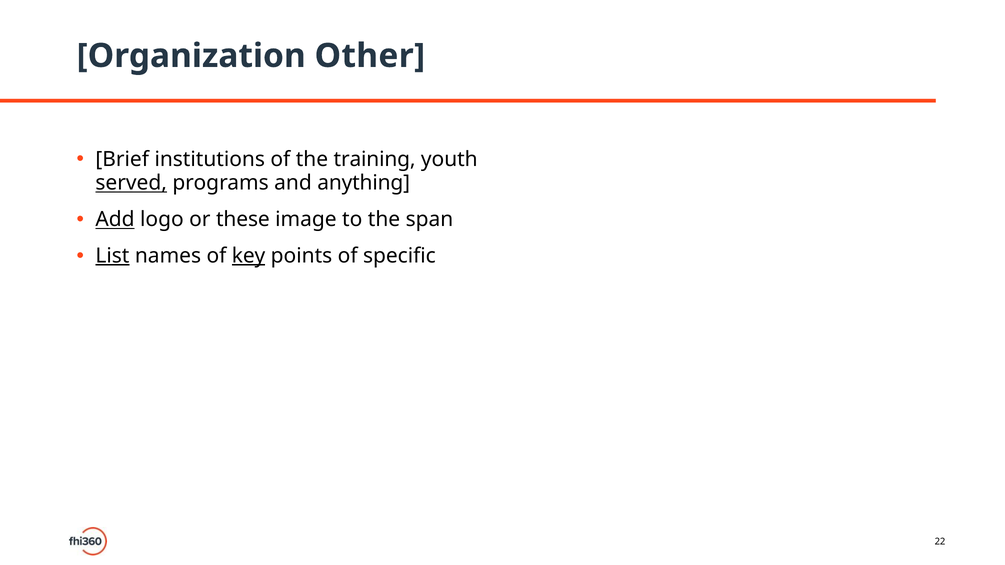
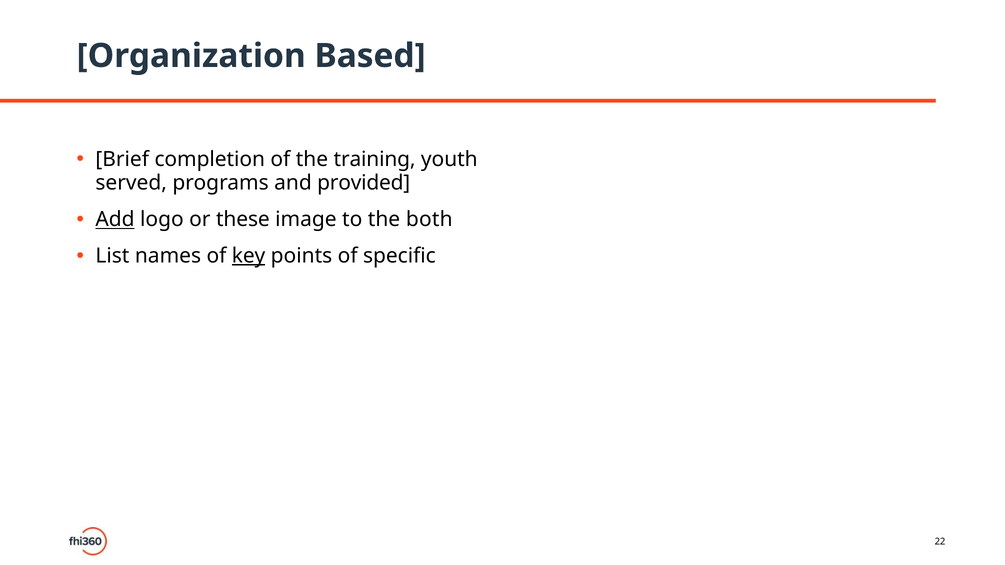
Other: Other -> Based
institutions: institutions -> completion
served underline: present -> none
anything: anything -> provided
span: span -> both
List underline: present -> none
